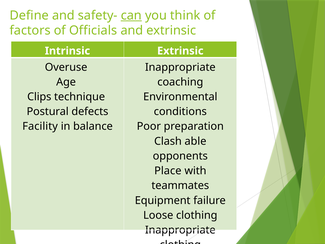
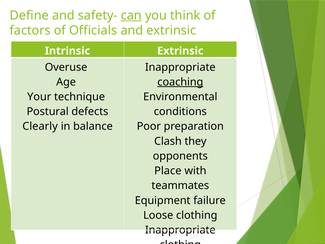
coaching underline: none -> present
Clips: Clips -> Your
Facility: Facility -> Clearly
able: able -> they
